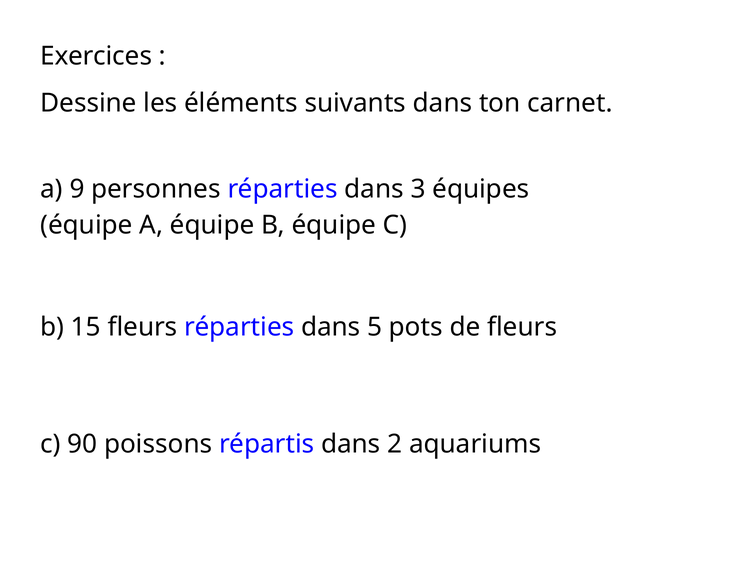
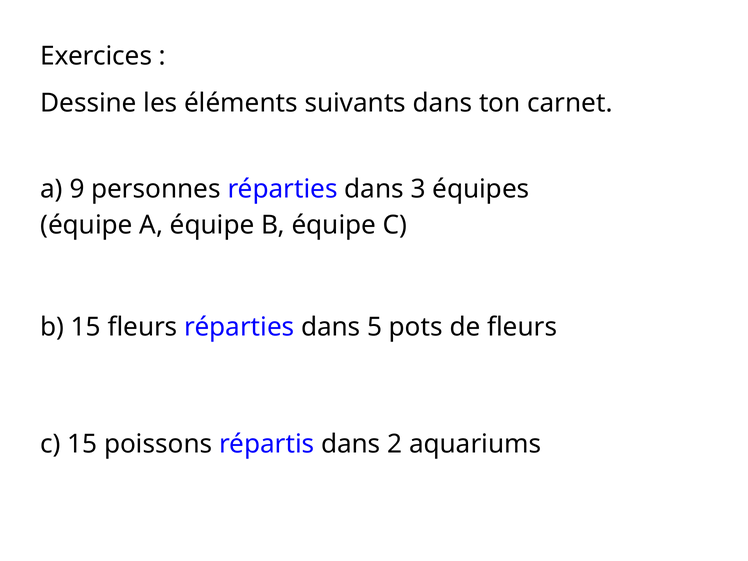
c 90: 90 -> 15
